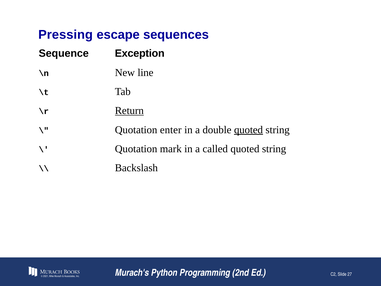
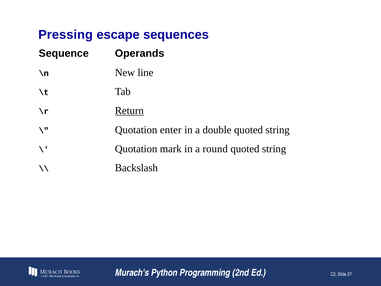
Exception: Exception -> Operands
quoted at (248, 130) underline: present -> none
called: called -> round
